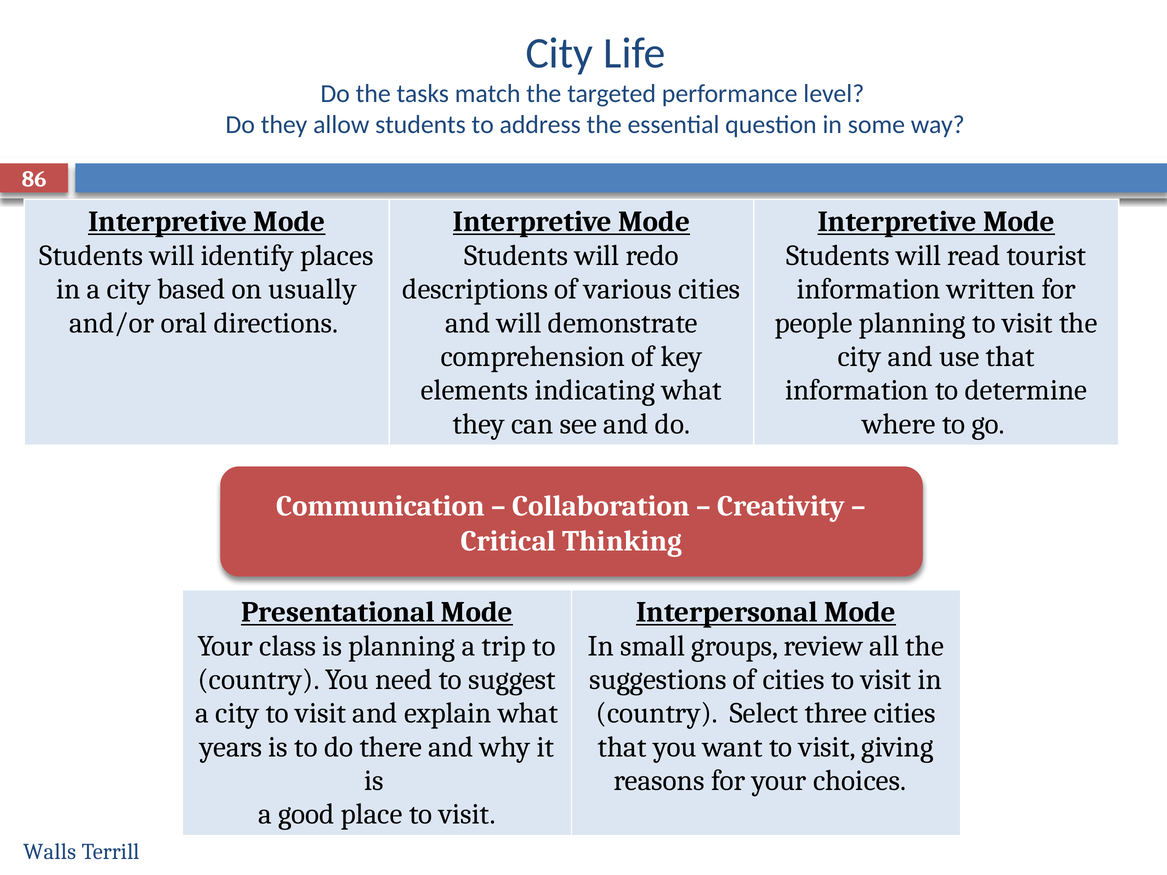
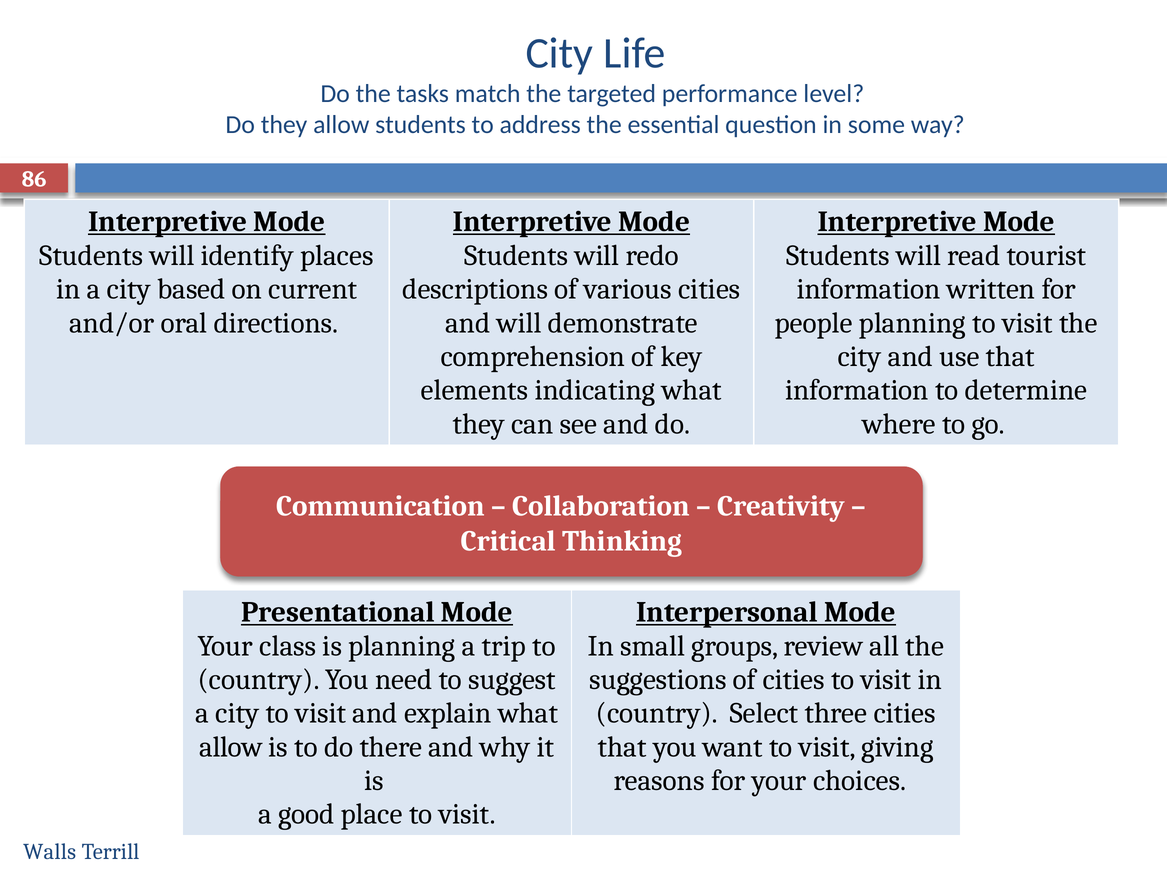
usually: usually -> current
years at (231, 747): years -> allow
